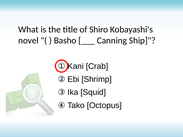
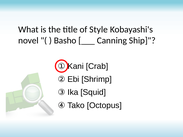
Shiro: Shiro -> Style
